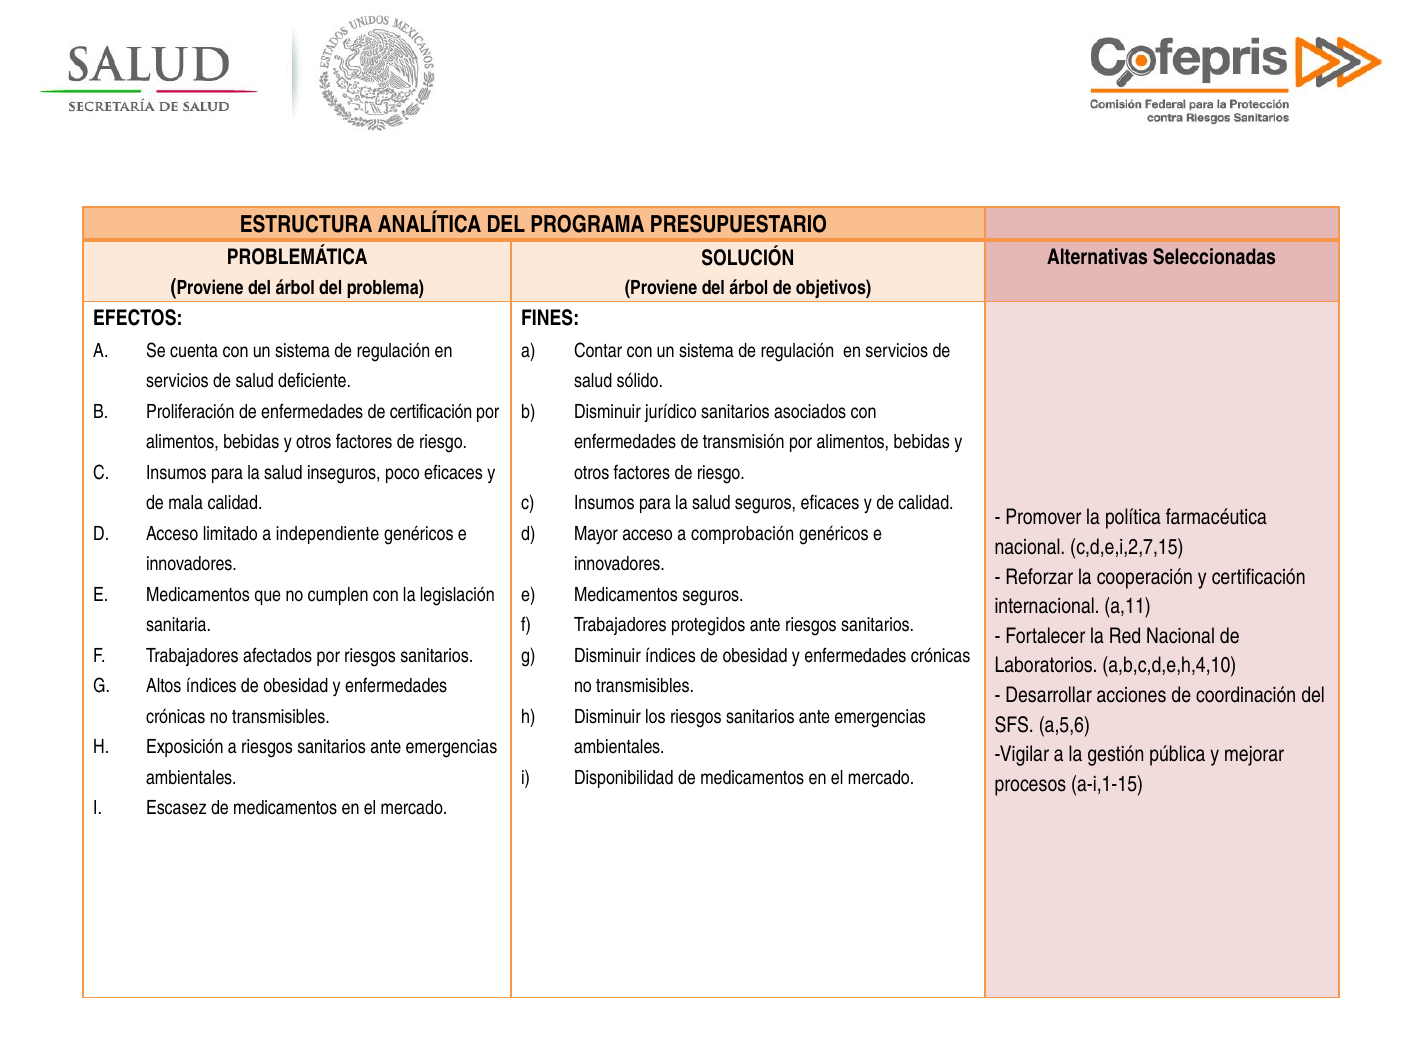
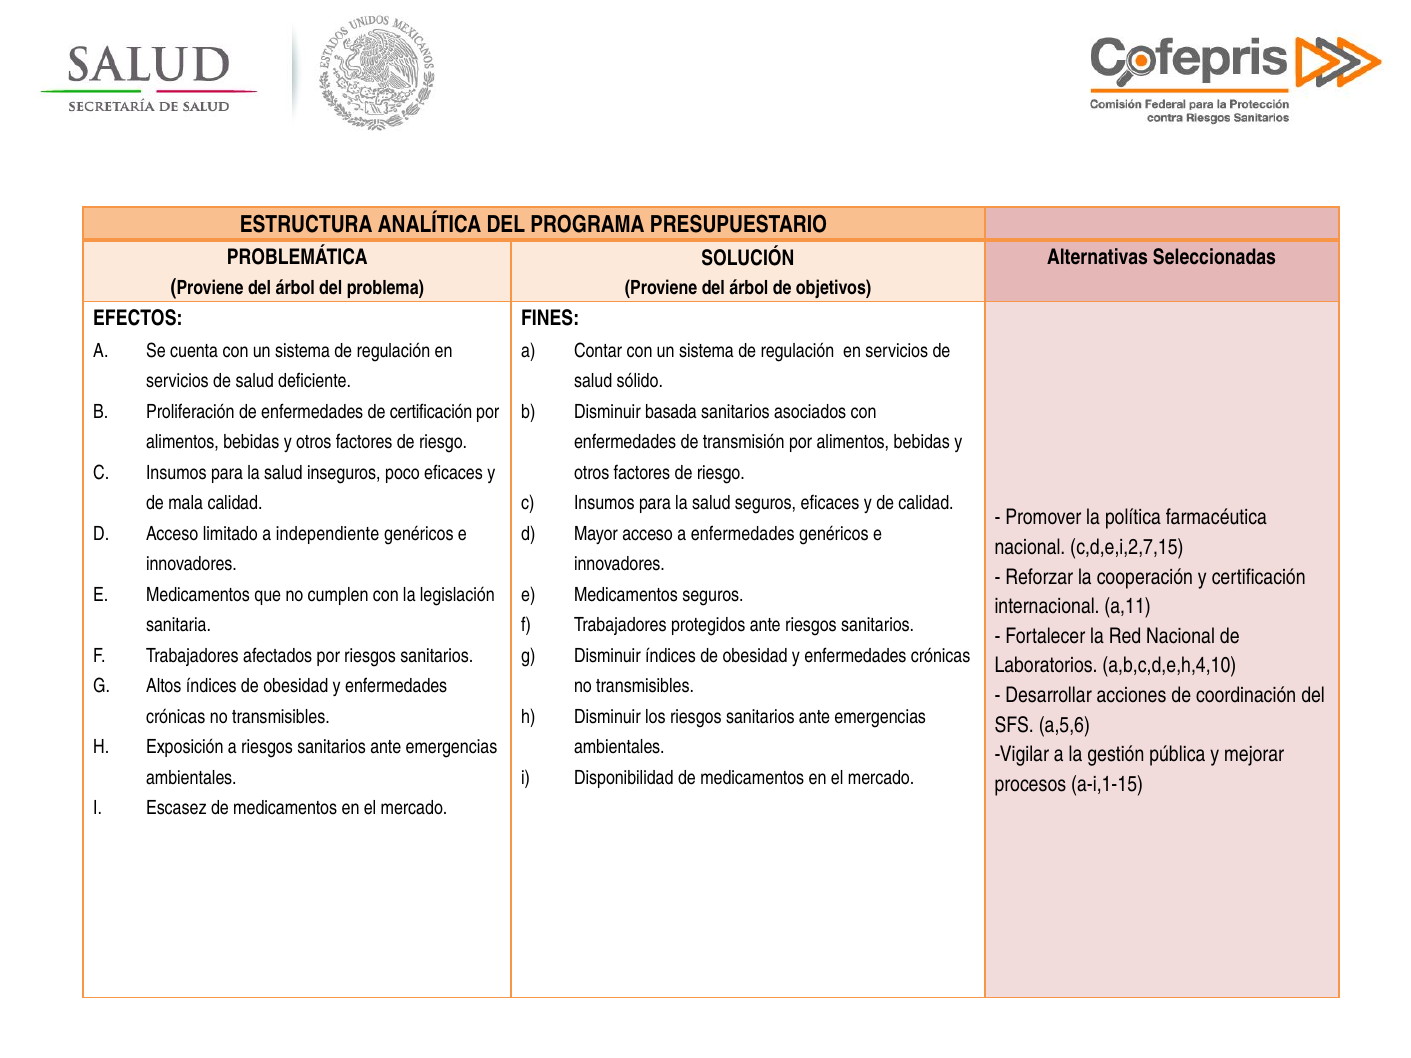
jurídico: jurídico -> basada
a comprobación: comprobación -> enfermedades
